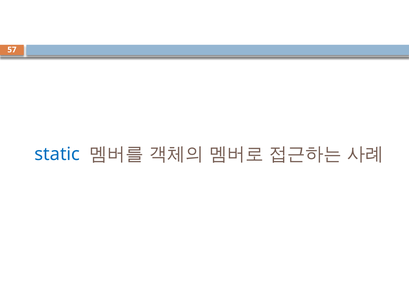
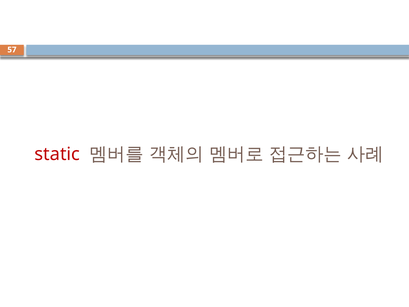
static colour: blue -> red
